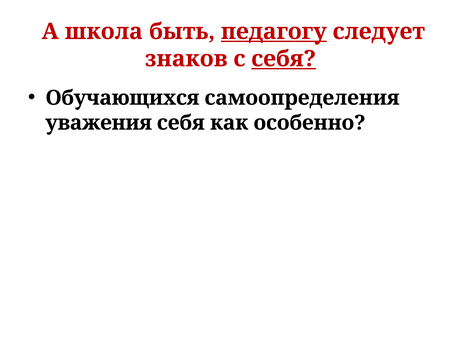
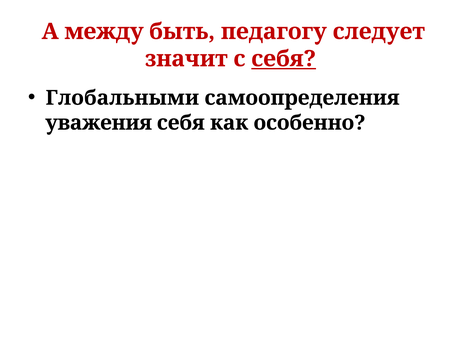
школа: школа -> между
педагогу underline: present -> none
знаков: знаков -> значит
Обучающихся: Обучающихся -> Глобальными
